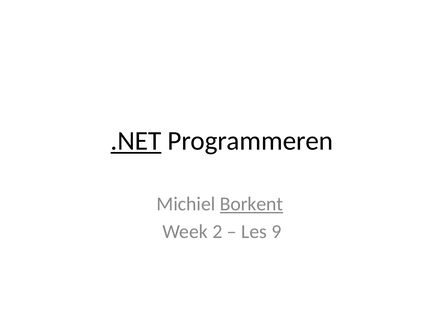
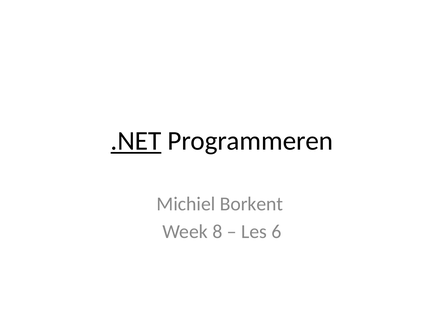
Borkent underline: present -> none
2: 2 -> 8
9: 9 -> 6
